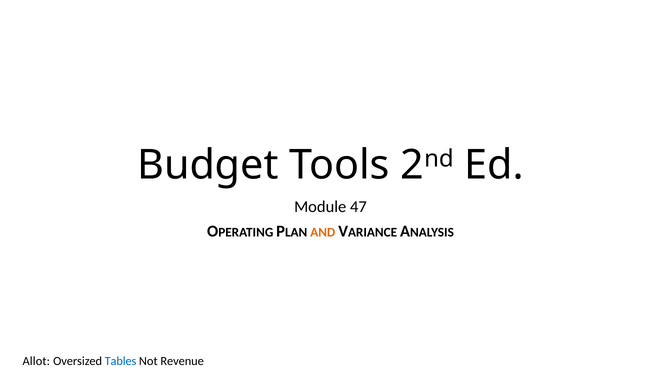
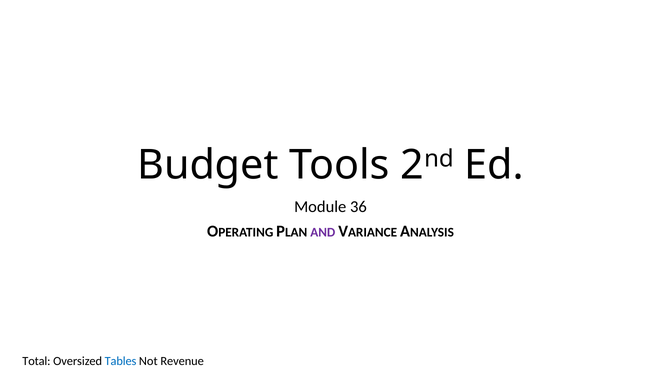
47: 47 -> 36
AND colour: orange -> purple
Allot: Allot -> Total
